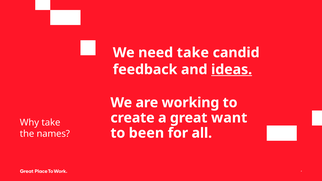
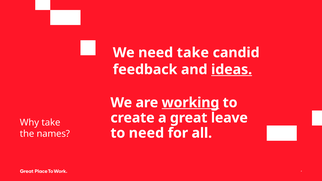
working underline: none -> present
want: want -> leave
to been: been -> need
